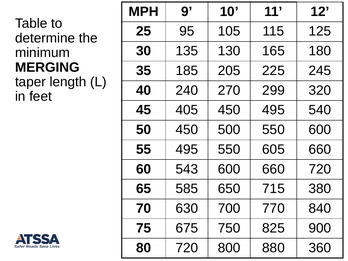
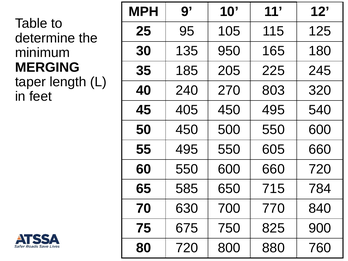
130: 130 -> 950
299: 299 -> 803
60 543: 543 -> 550
380: 380 -> 784
360: 360 -> 760
